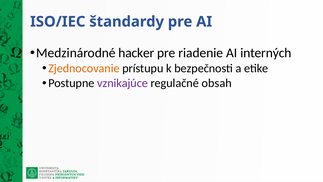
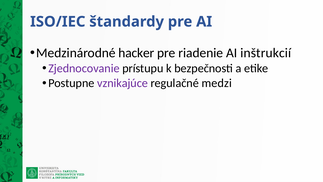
interných: interných -> inštrukcií
Zjednocovanie colour: orange -> purple
obsah: obsah -> medzi
